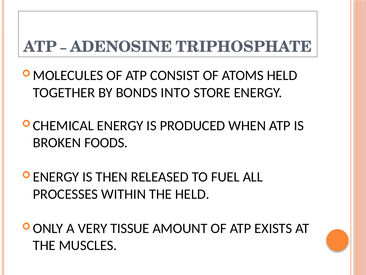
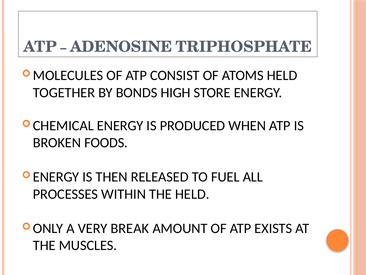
INTO: INTO -> HIGH
TISSUE: TISSUE -> BREAK
